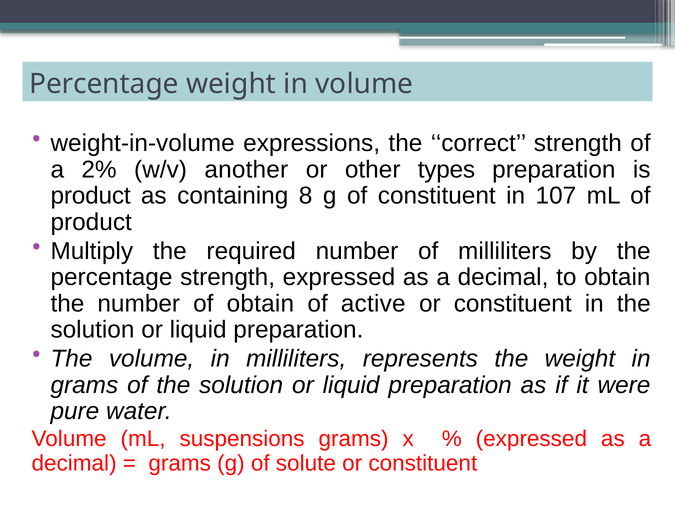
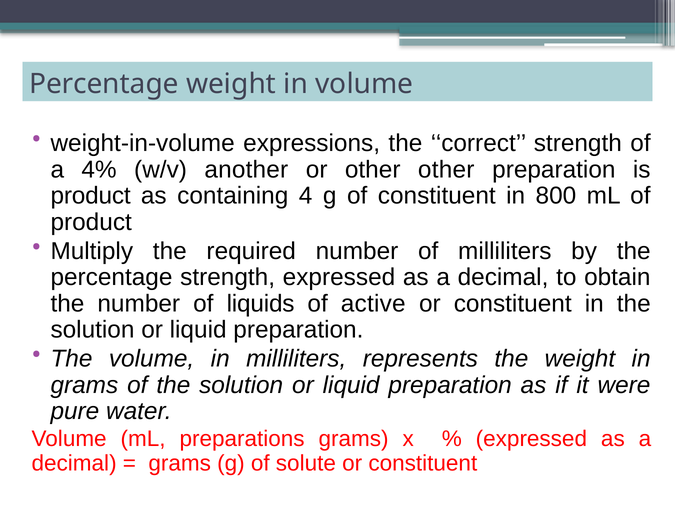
2%: 2% -> 4%
other types: types -> other
8: 8 -> 4
107: 107 -> 800
of obtain: obtain -> liquids
suspensions: suspensions -> preparations
